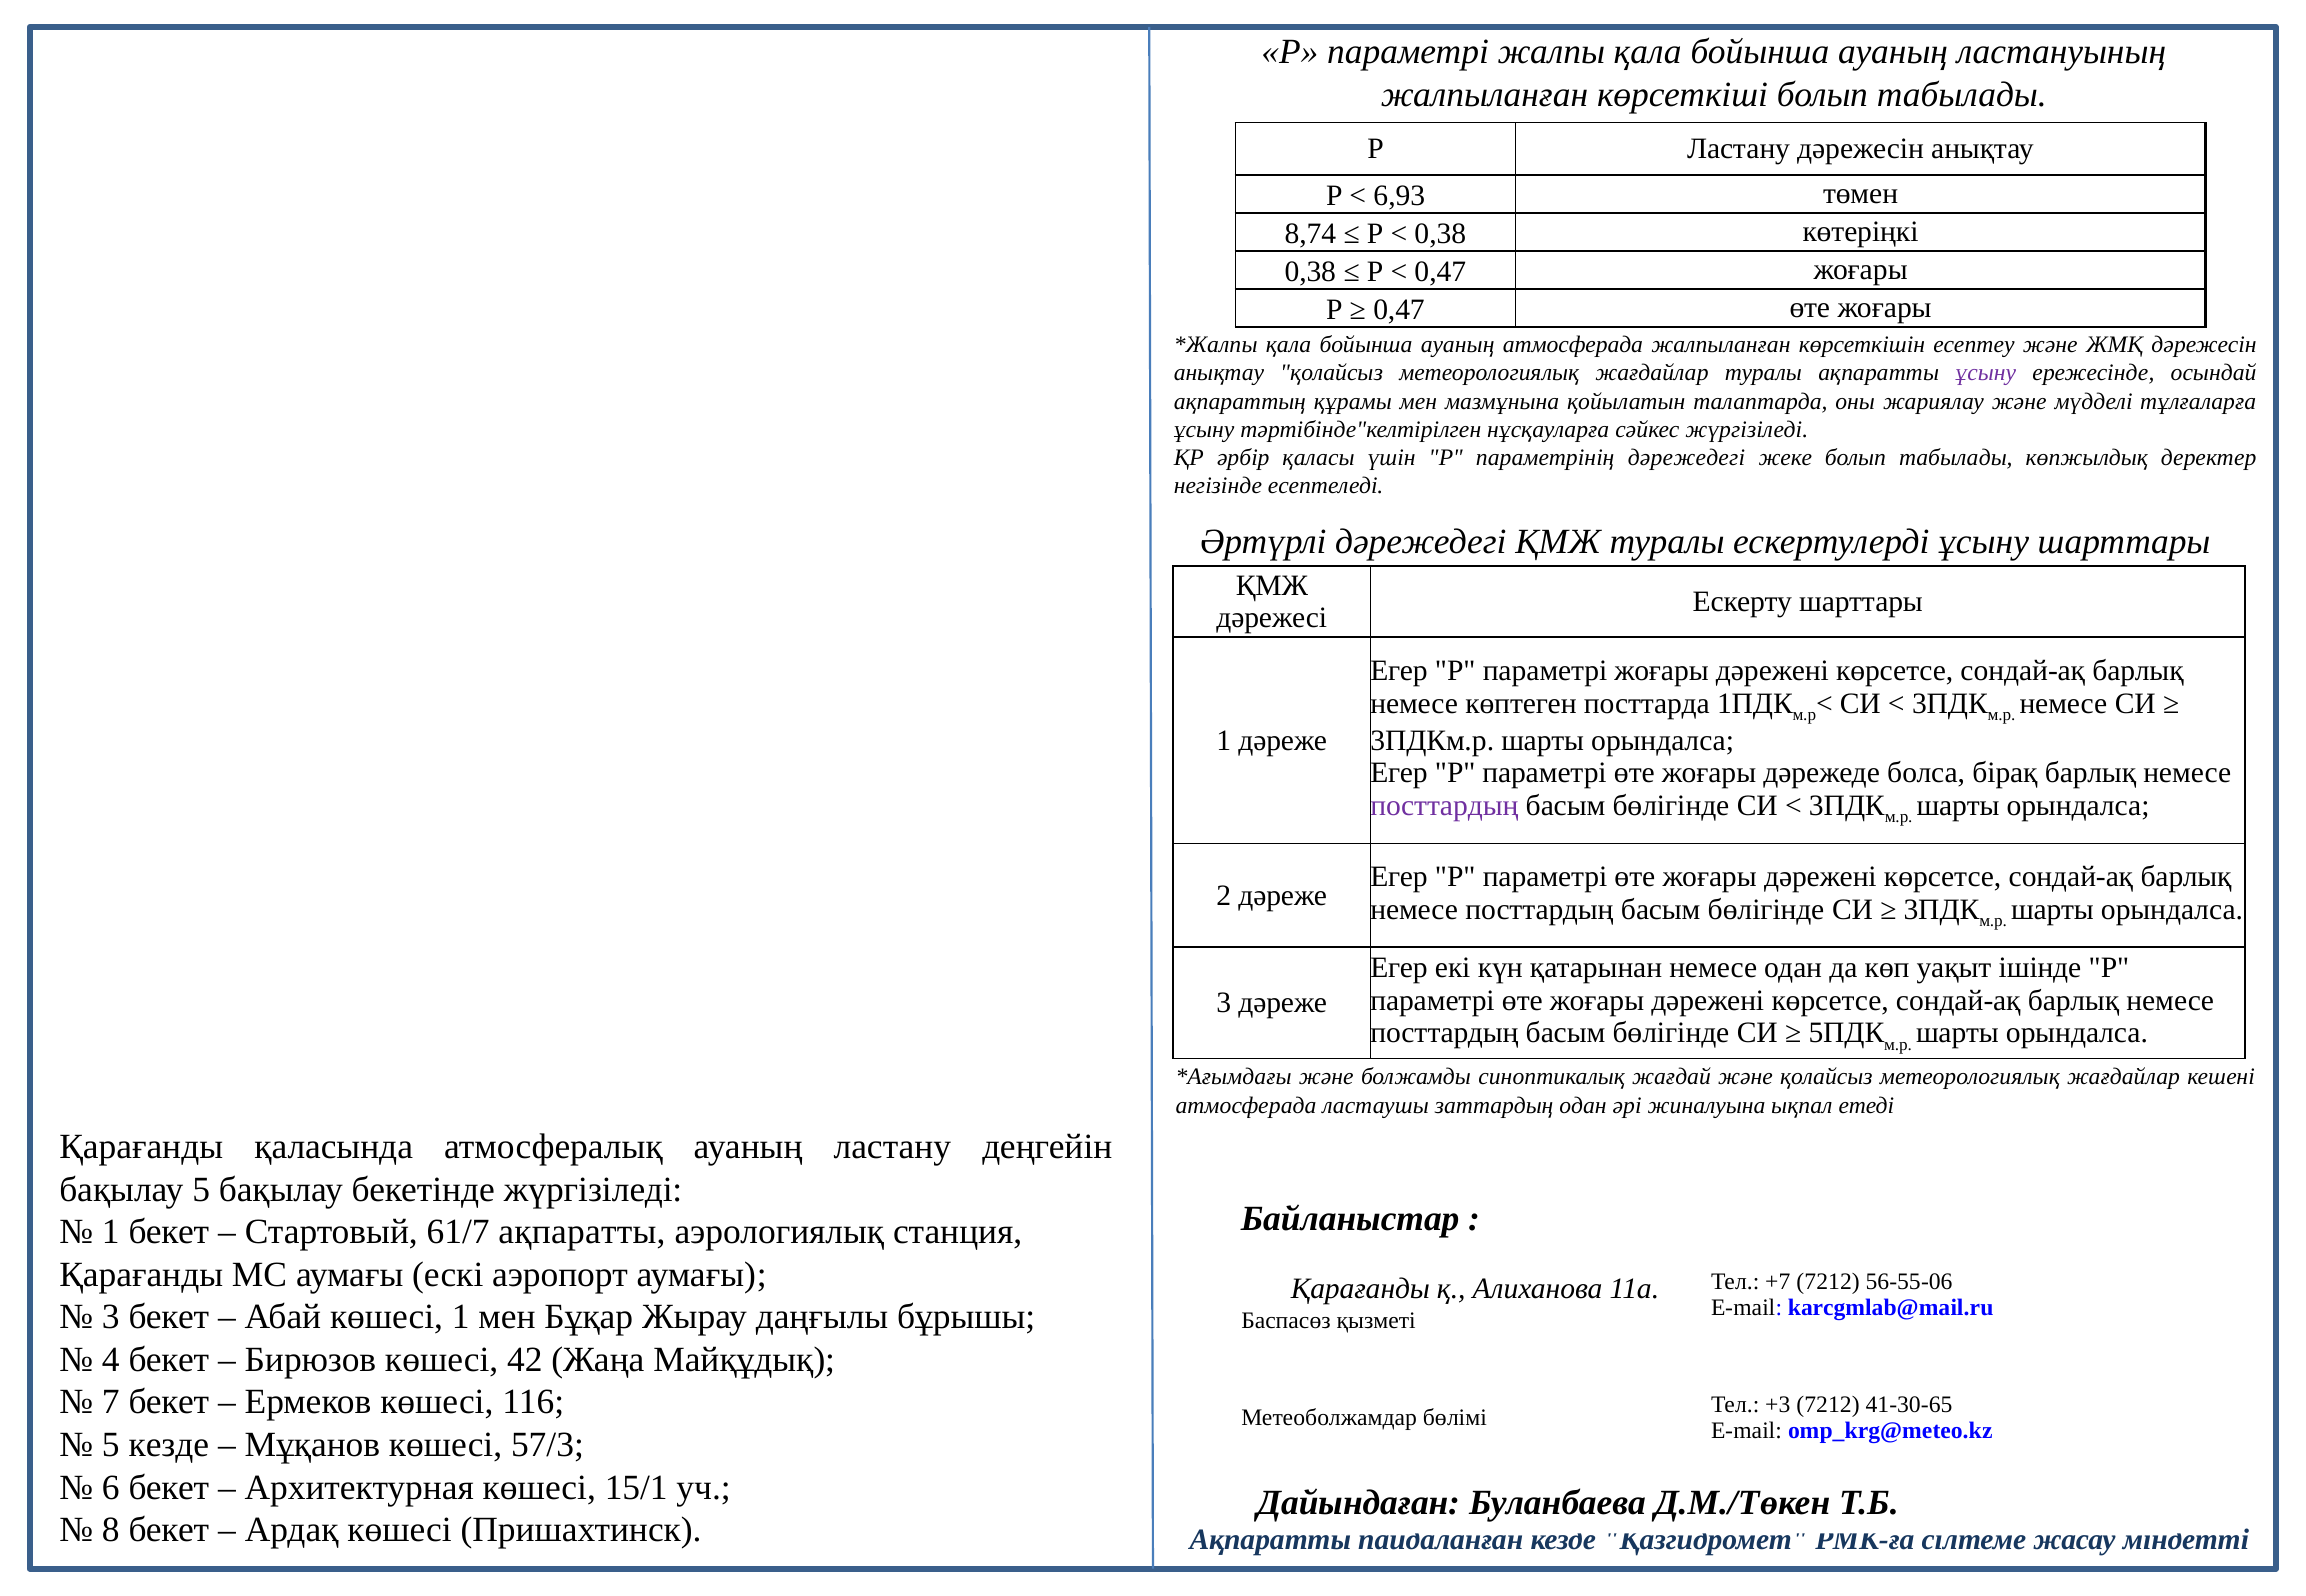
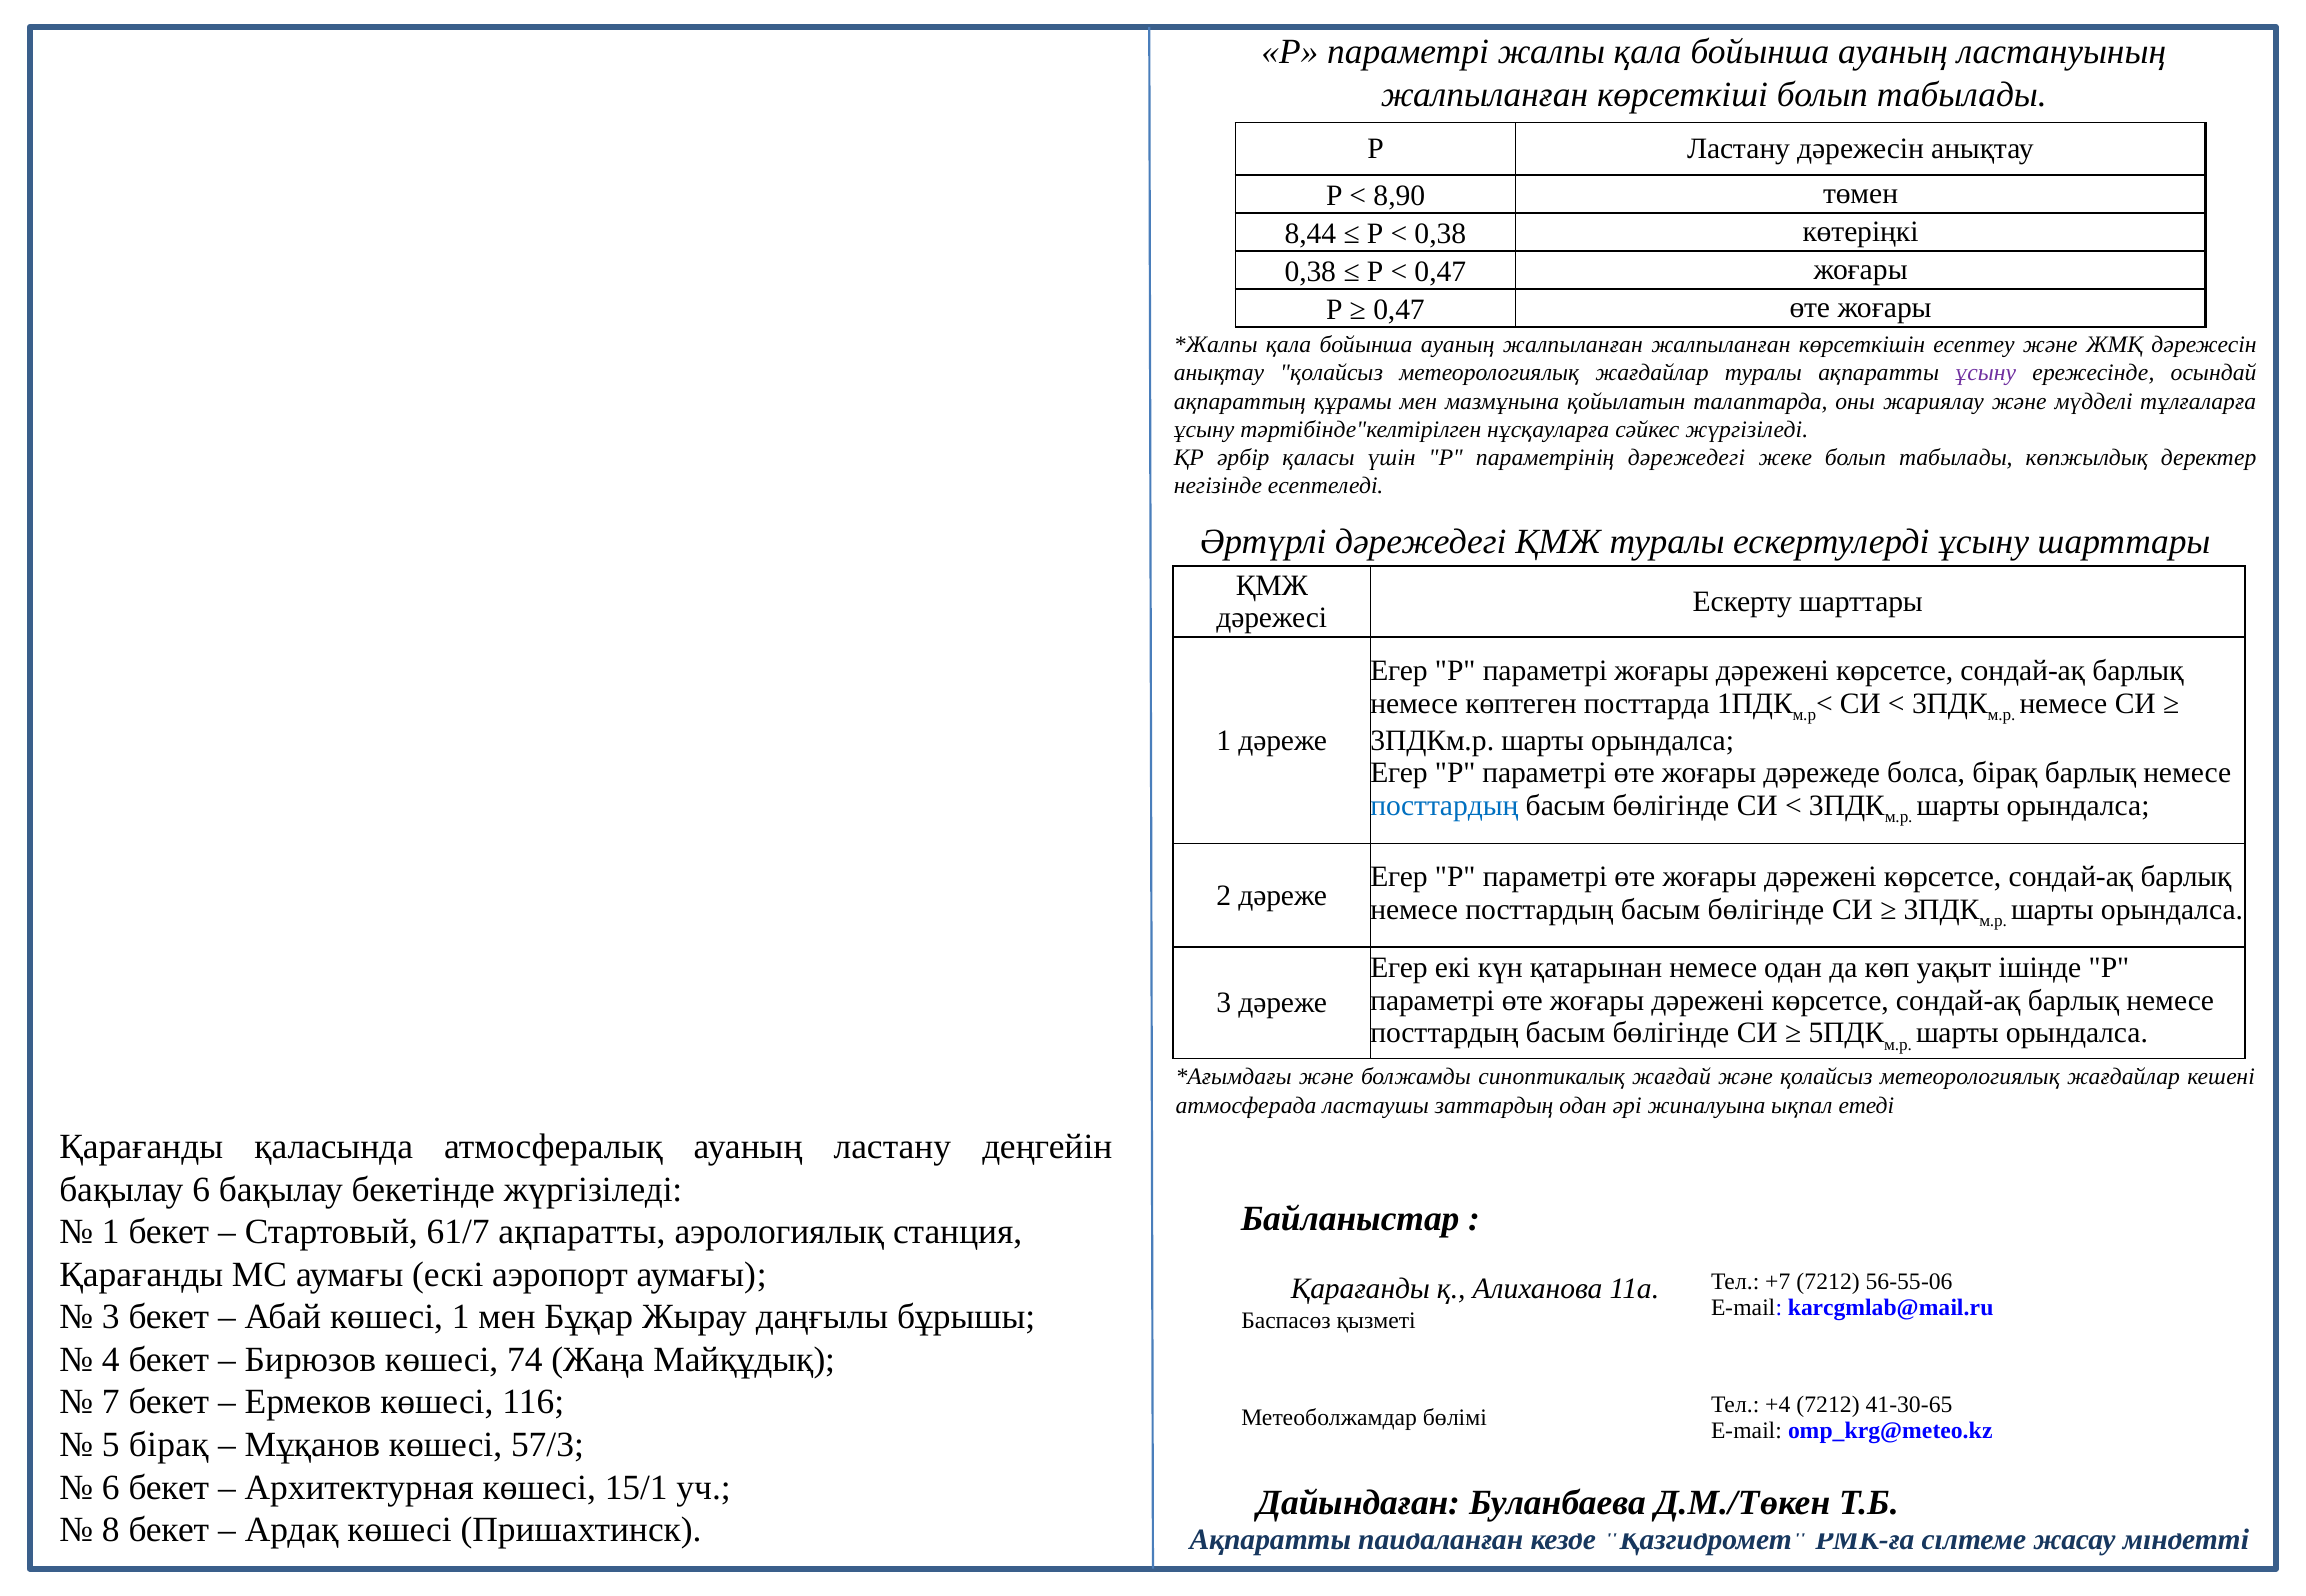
6,93: 6,93 -> 8,90
8,74: 8,74 -> 8,44
ауаның атмосферада: атмосферада -> жалпыланған
посттардың at (1444, 806) colour: purple -> blue
бақылау 5: 5 -> 6
42: 42 -> 74
+3: +3 -> +4
5 кезде: кезде -> бірақ
